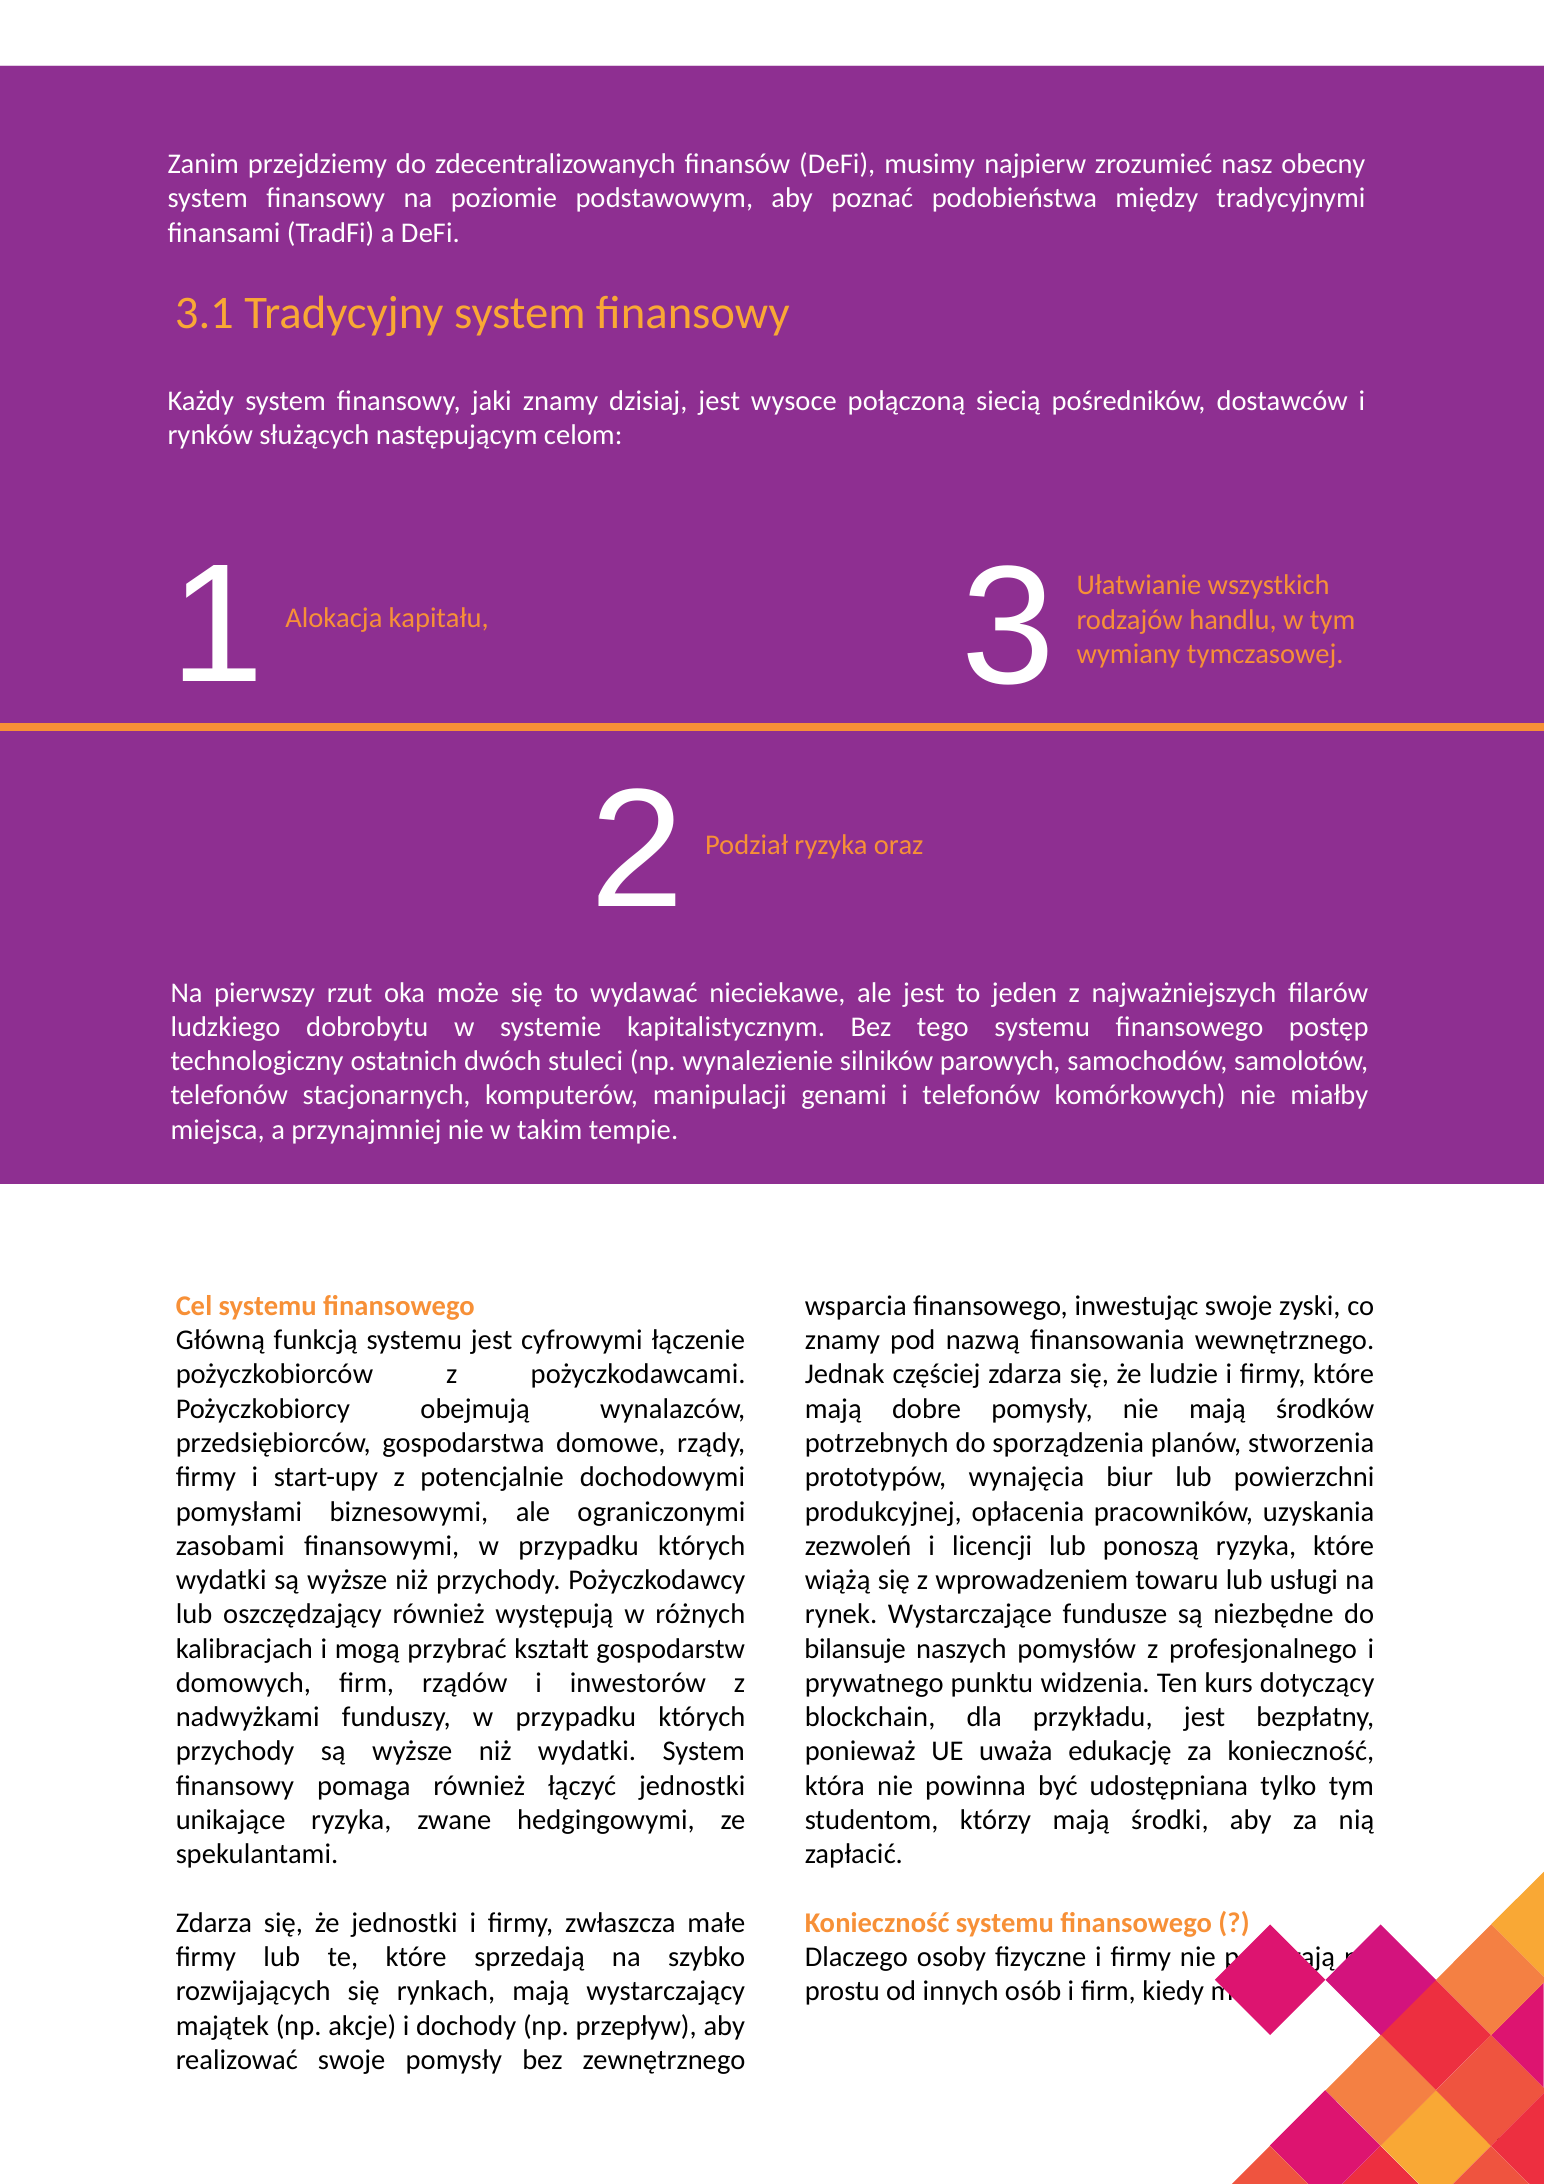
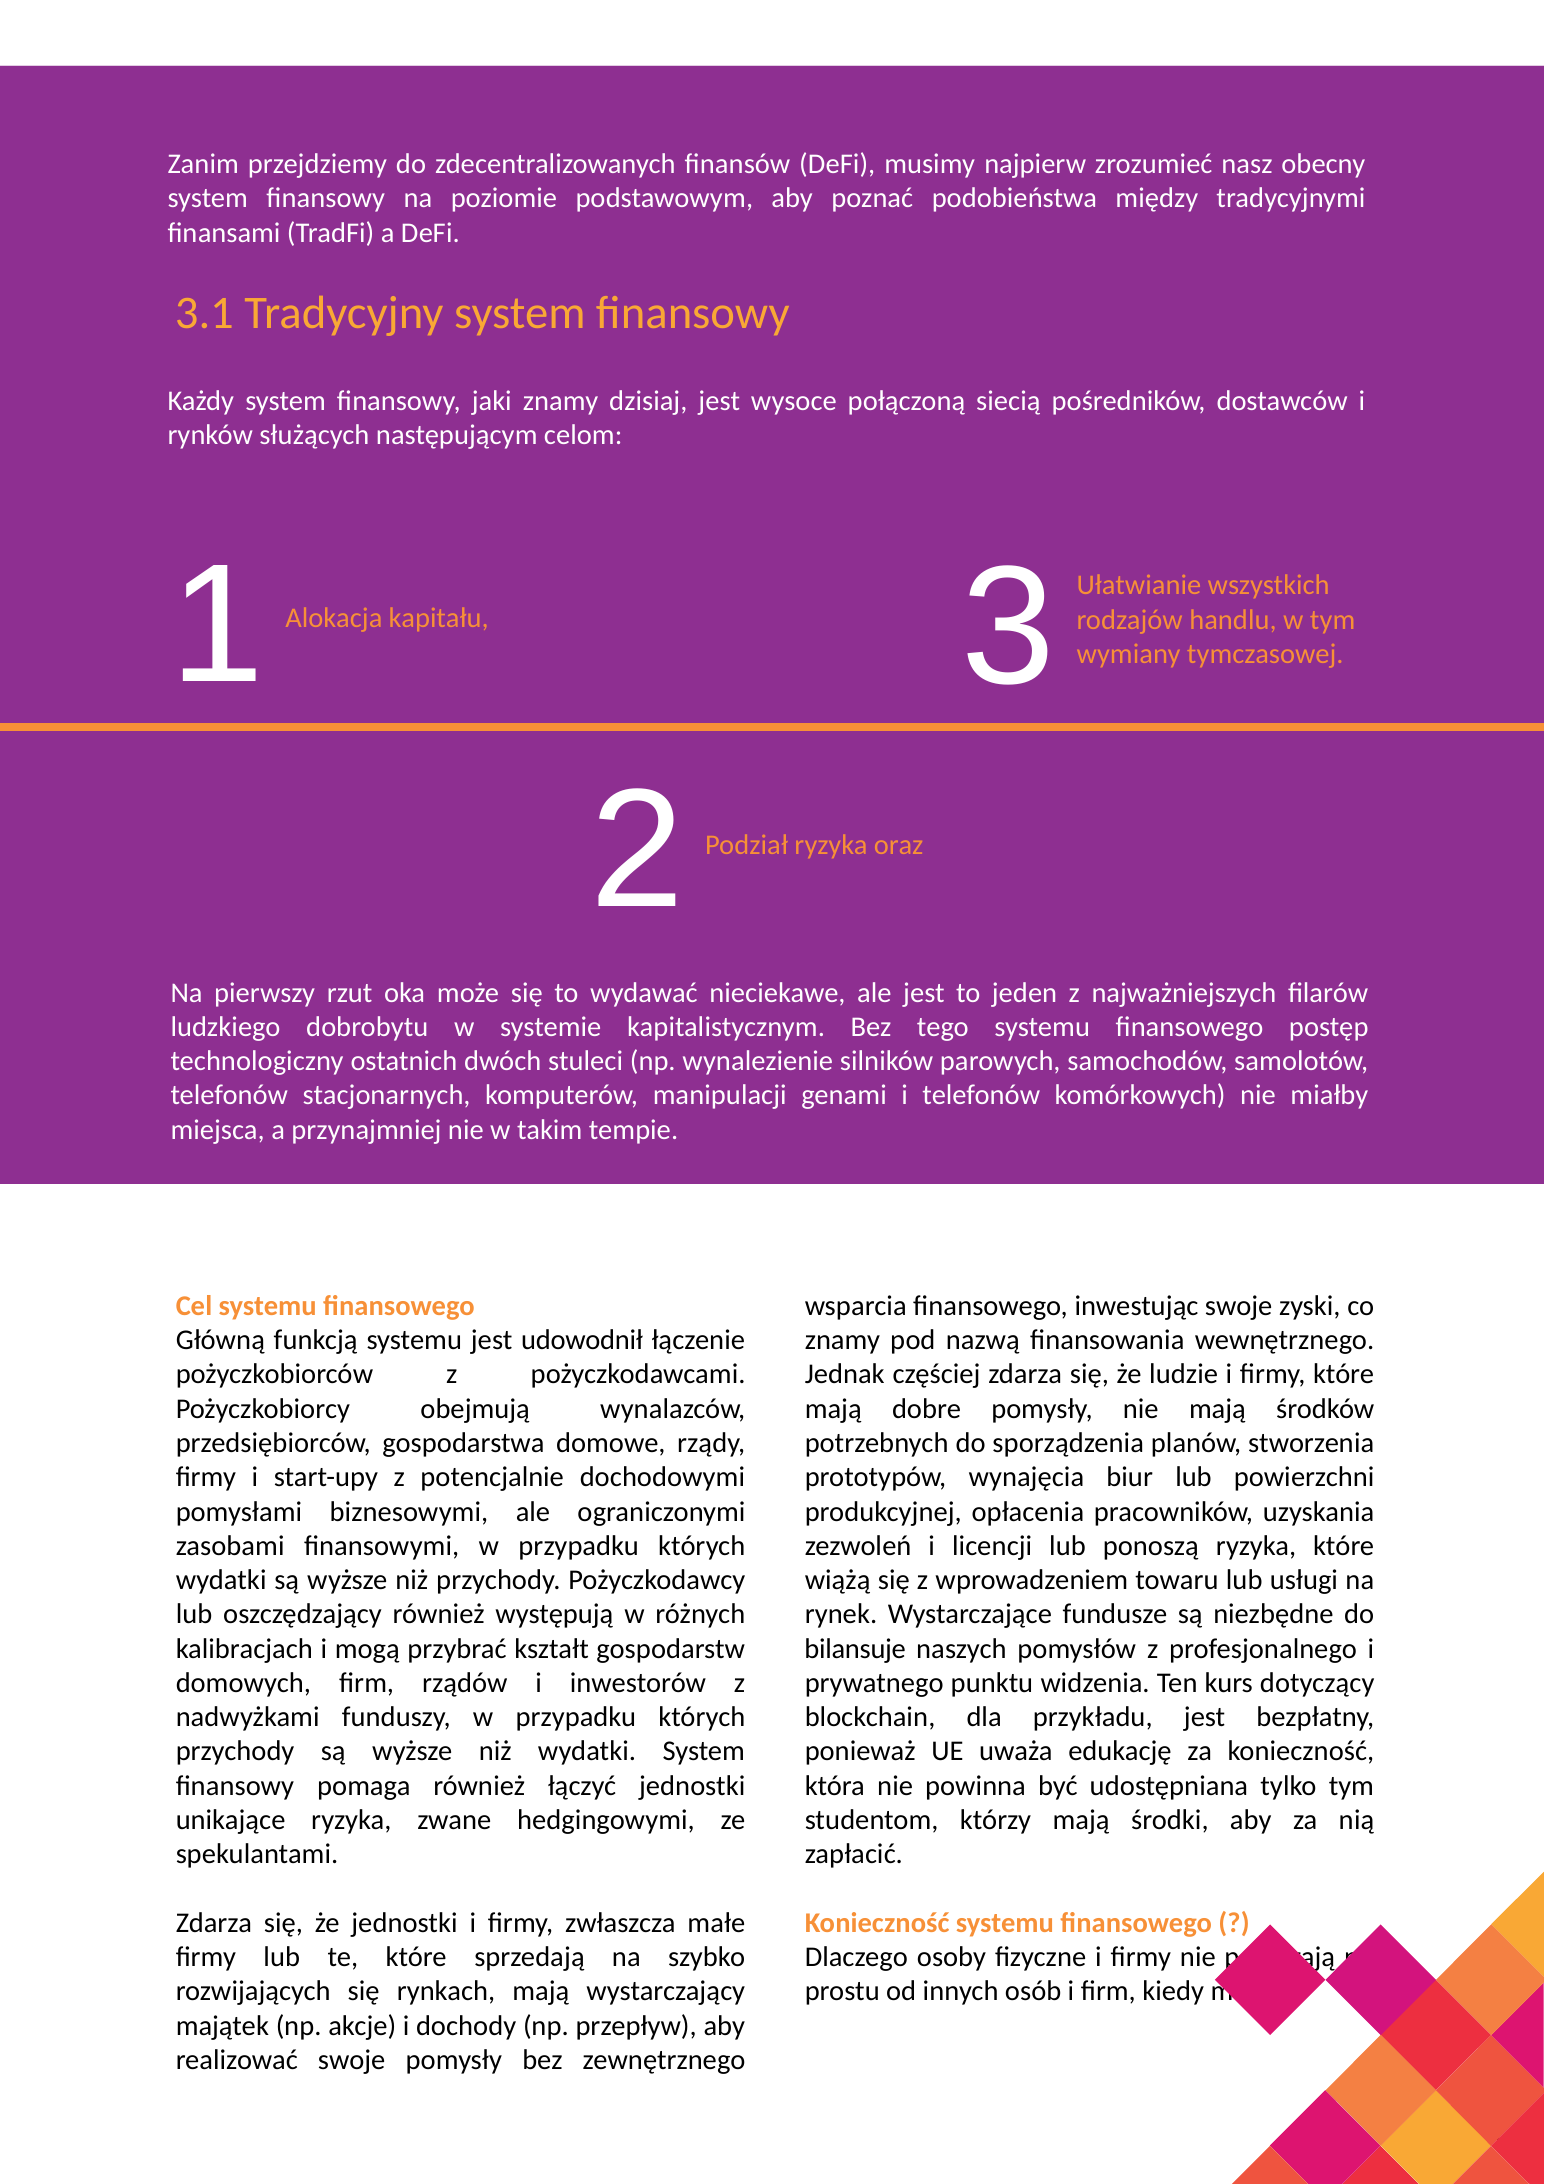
cyfrowymi: cyfrowymi -> udowodnił
